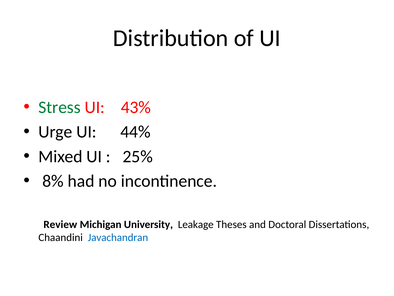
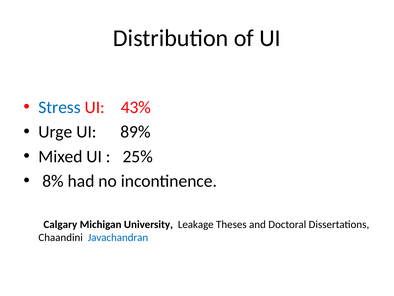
Stress colour: green -> blue
44%: 44% -> 89%
Review: Review -> Calgary
